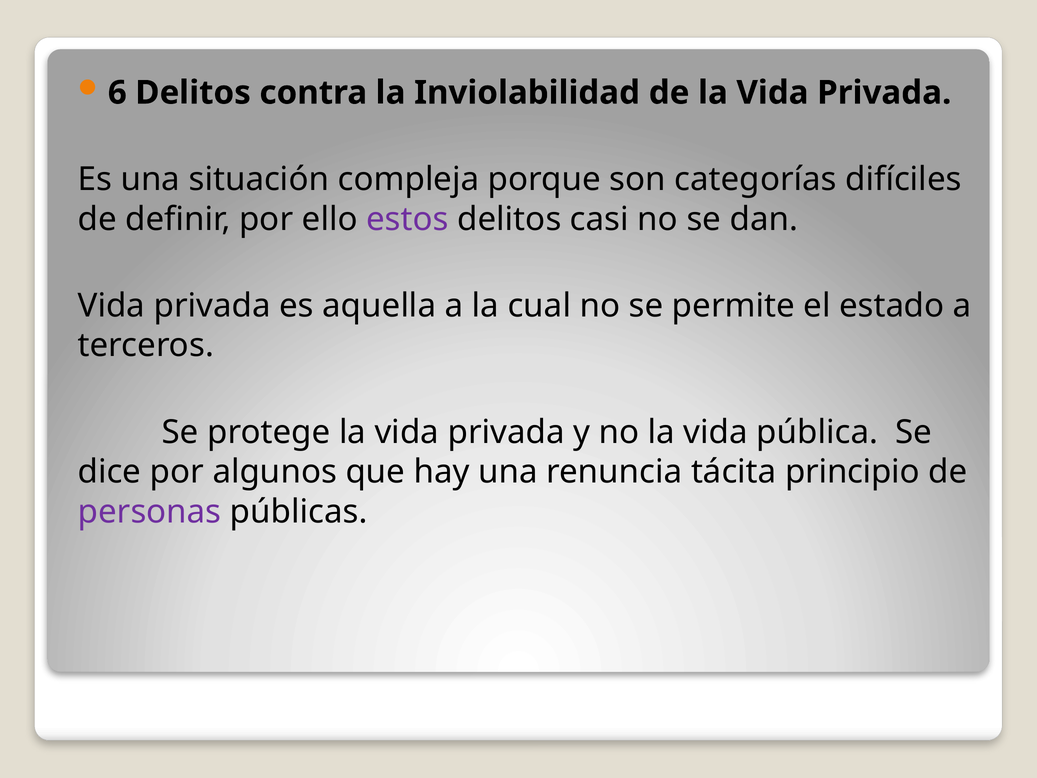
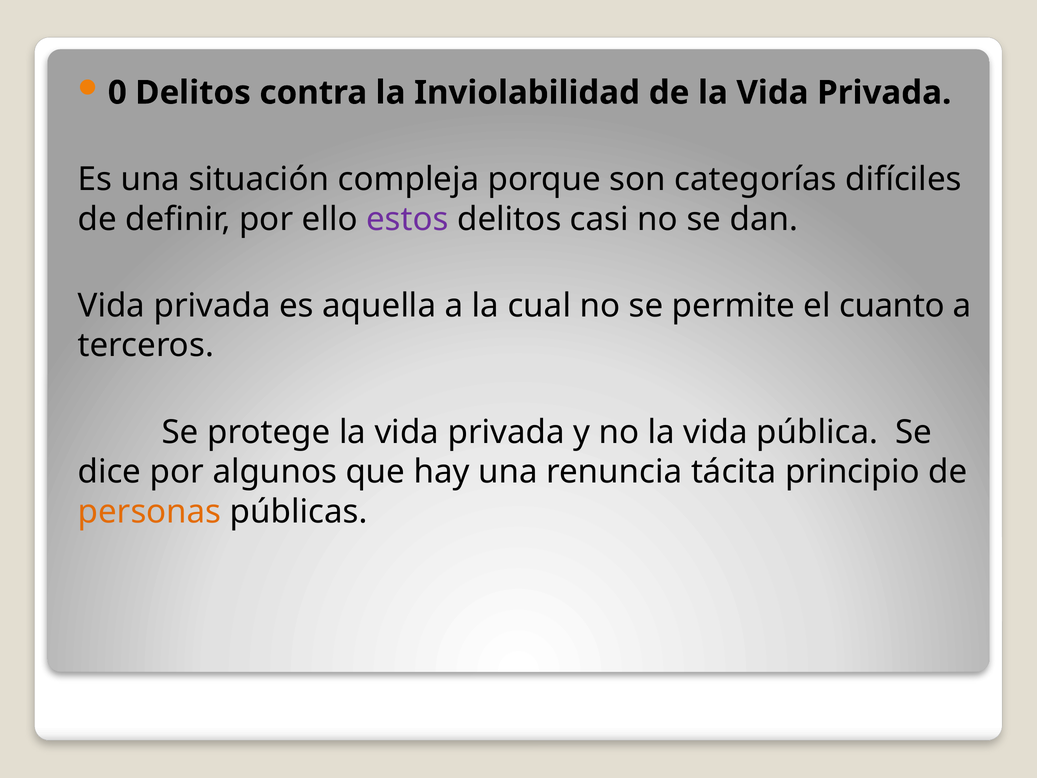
6: 6 -> 0
estado: estado -> cuanto
personas colour: purple -> orange
